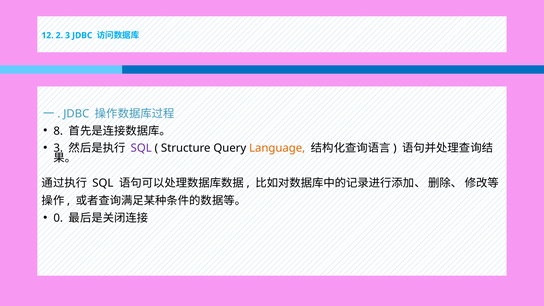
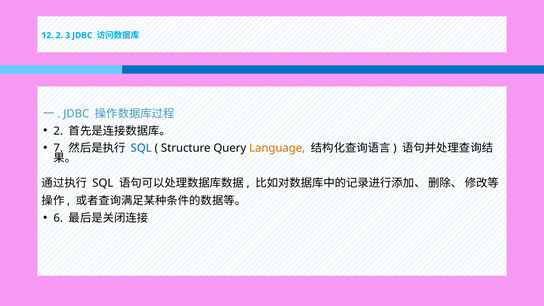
8 at (58, 131): 8 -> 2
3 at (58, 148): 3 -> 7
SQL at (141, 148) colour: purple -> blue
0: 0 -> 6
